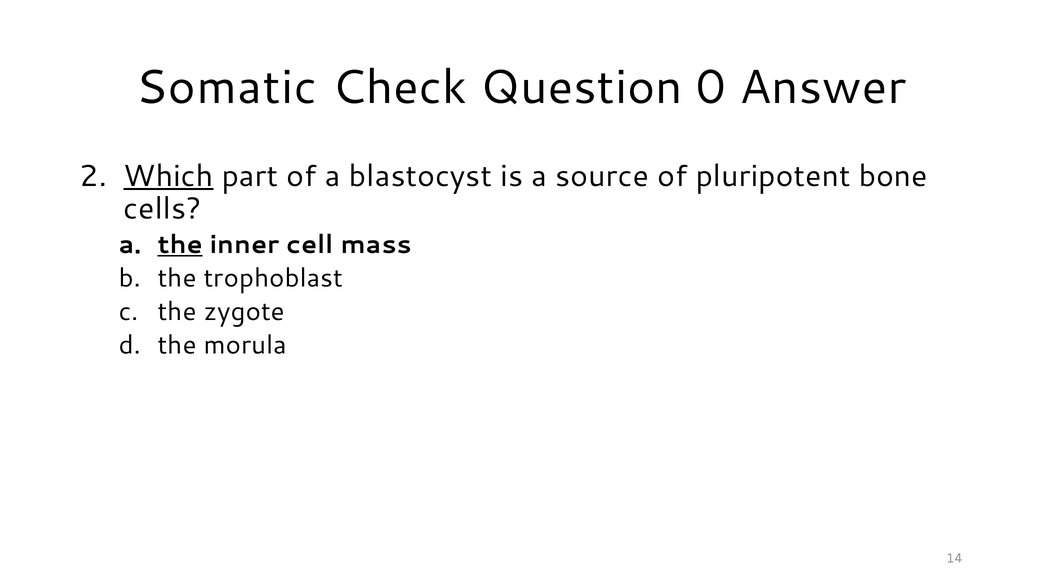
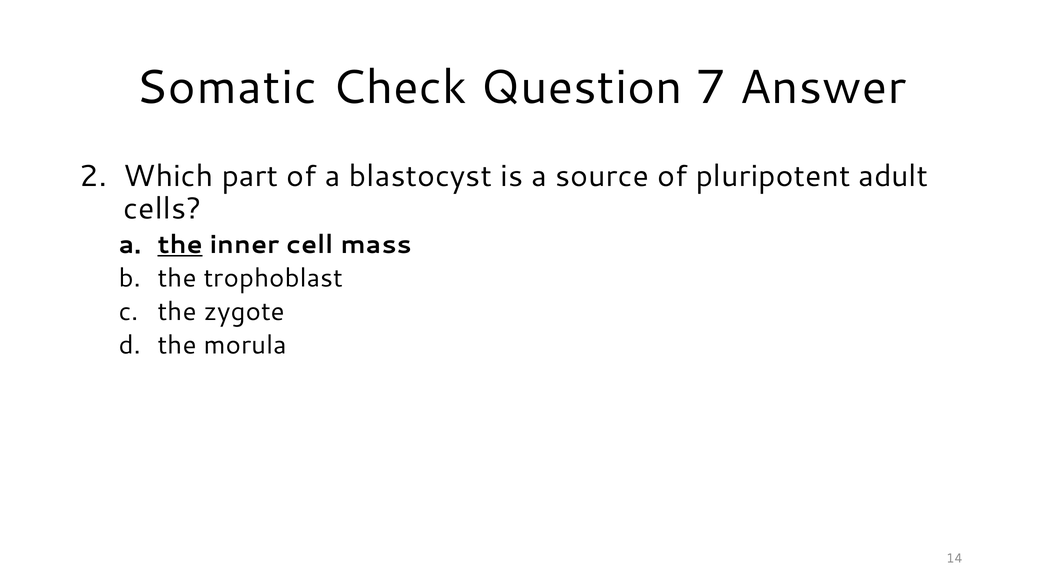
0: 0 -> 7
Which underline: present -> none
bone: bone -> adult
